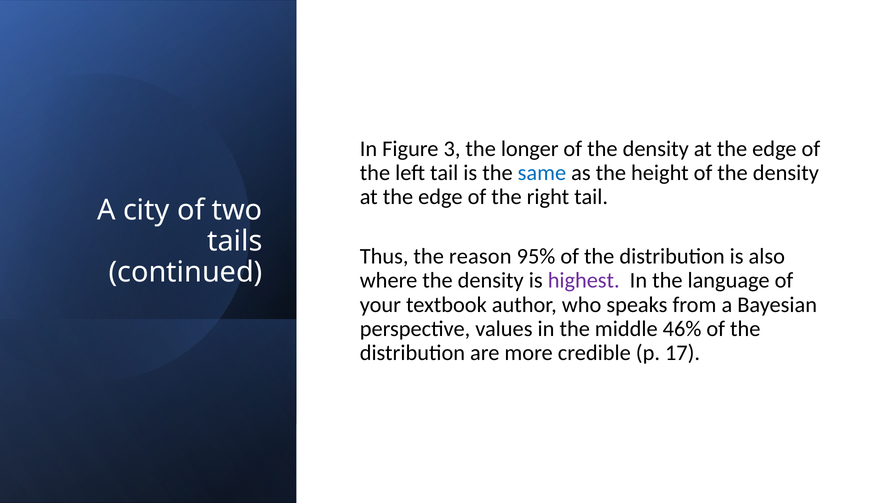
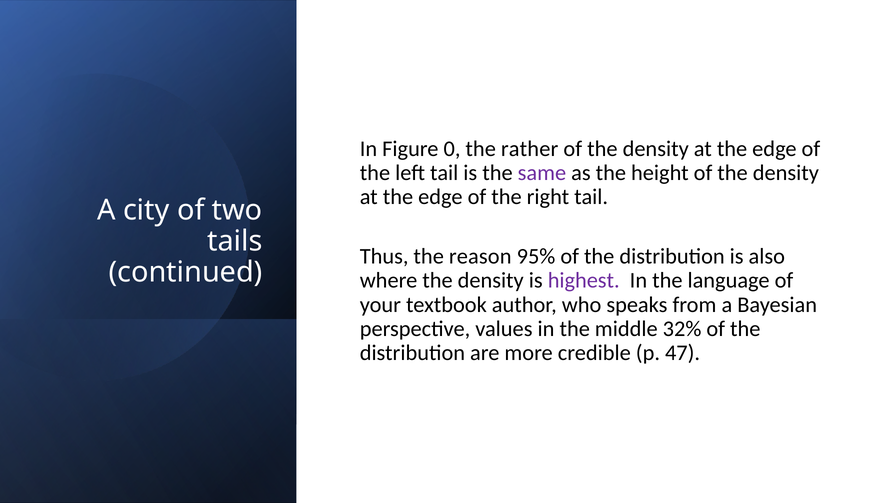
3: 3 -> 0
longer: longer -> rather
same colour: blue -> purple
46%: 46% -> 32%
17: 17 -> 47
